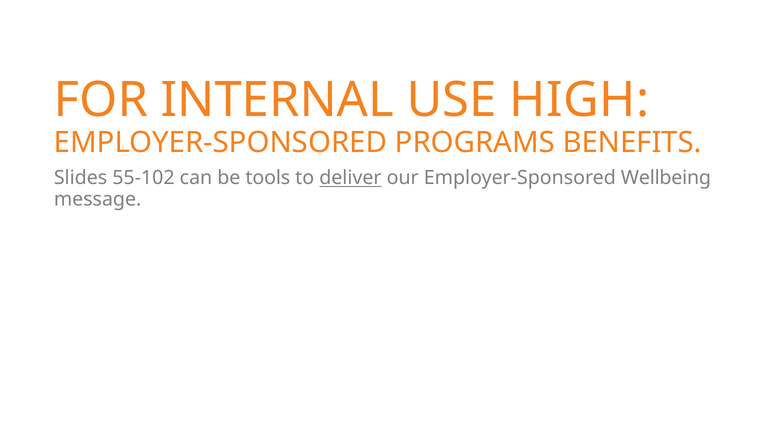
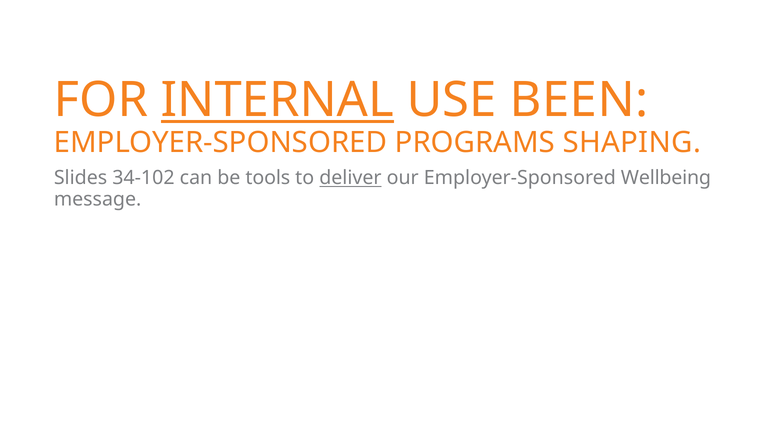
INTERNAL underline: none -> present
HIGH: HIGH -> BEEN
BENEFITS: BENEFITS -> SHAPING
55-102: 55-102 -> 34-102
